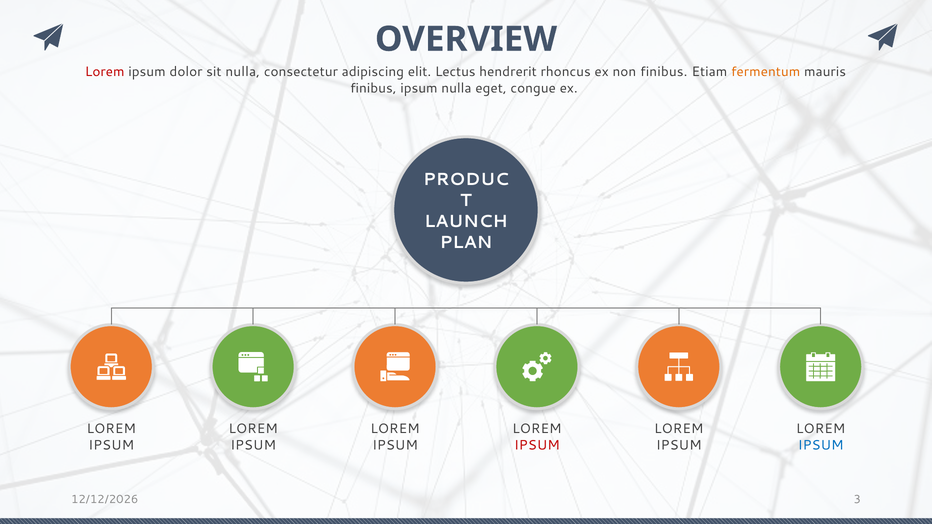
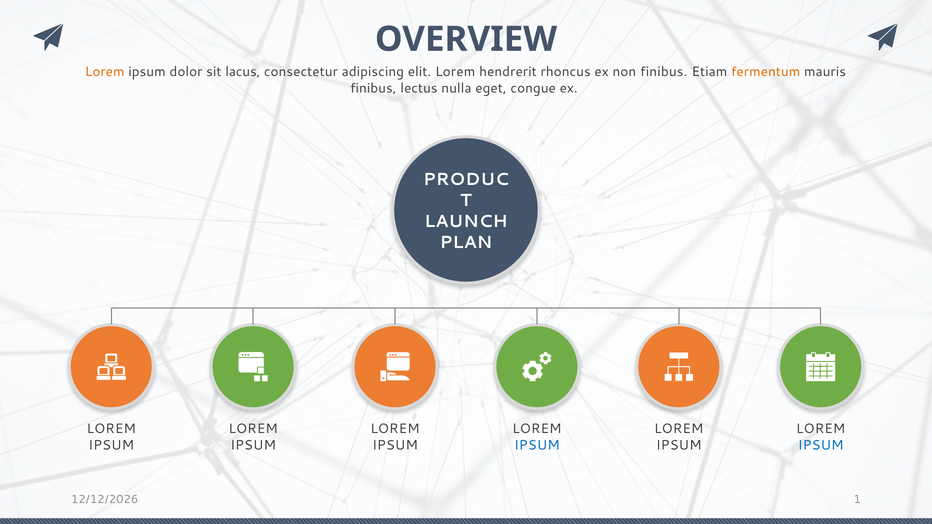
Lorem at (105, 72) colour: red -> orange
sit nulla: nulla -> lacus
elit Lectus: Lectus -> Lorem
finibus ipsum: ipsum -> lectus
IPSUM at (537, 446) colour: red -> blue
3: 3 -> 1
